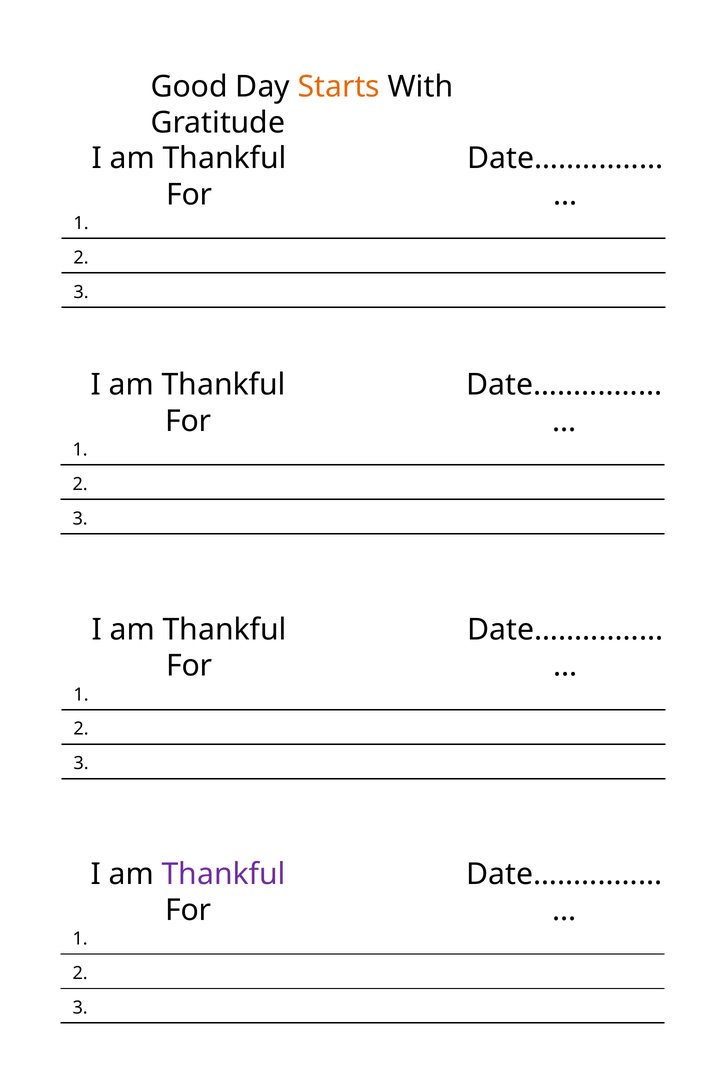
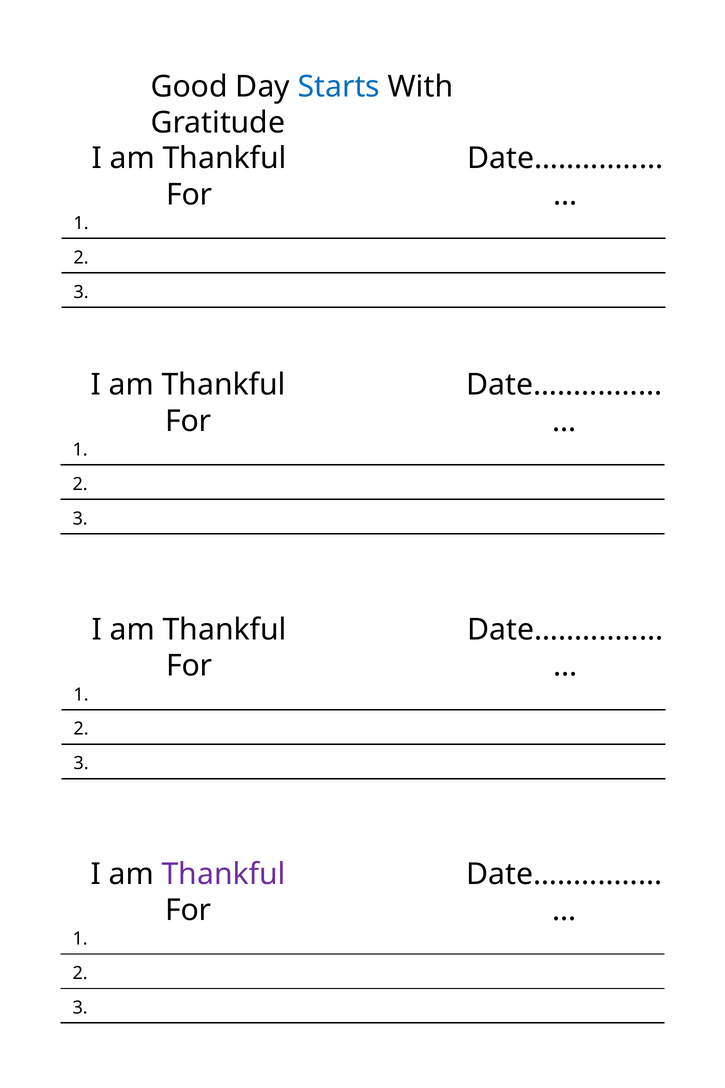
Starts colour: orange -> blue
